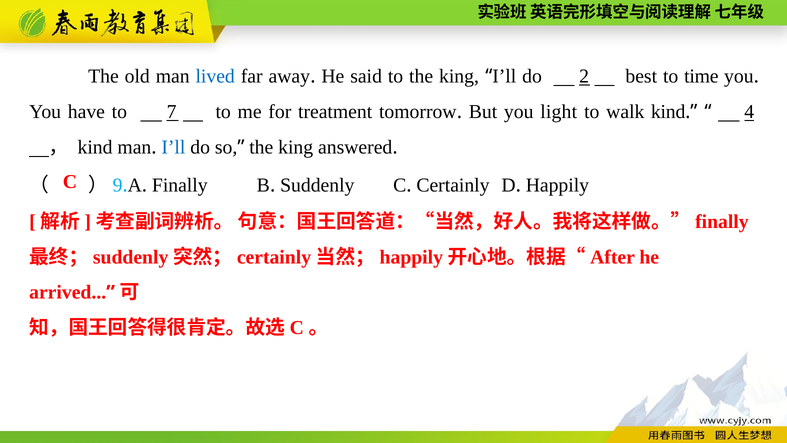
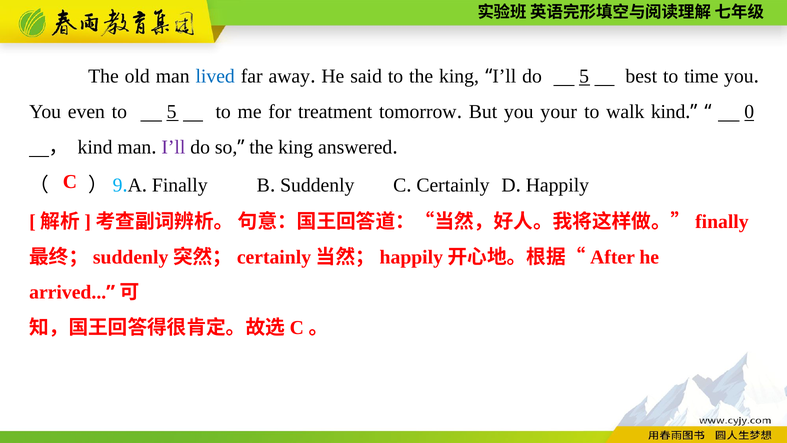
do 2: 2 -> 5
have: have -> even
to 7: 7 -> 5
light: light -> your
4: 4 -> 0
I’ll at (173, 147) colour: blue -> purple
